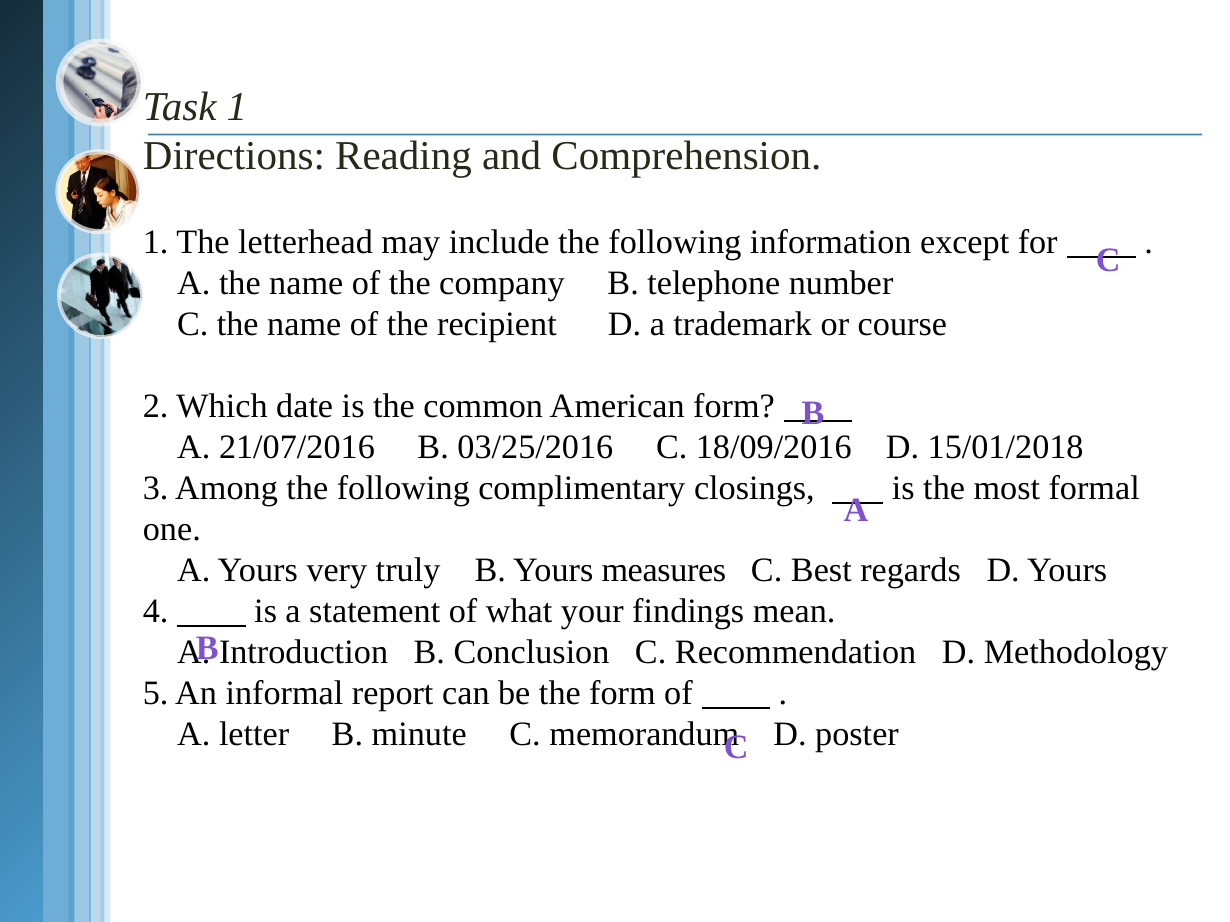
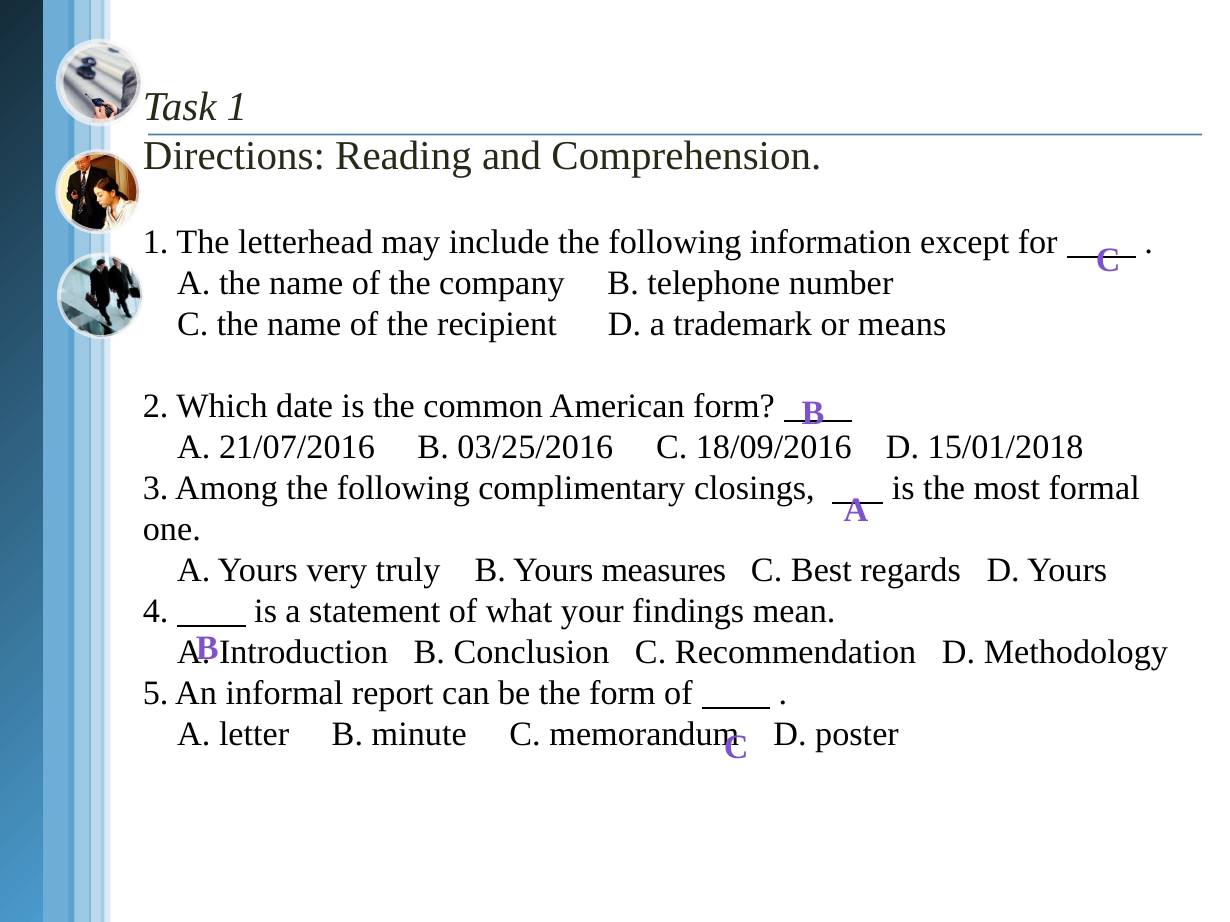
course: course -> means
